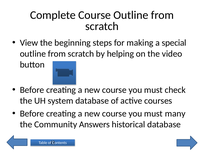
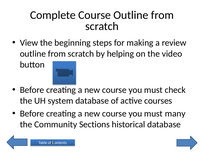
special: special -> review
Answers: Answers -> Sections
